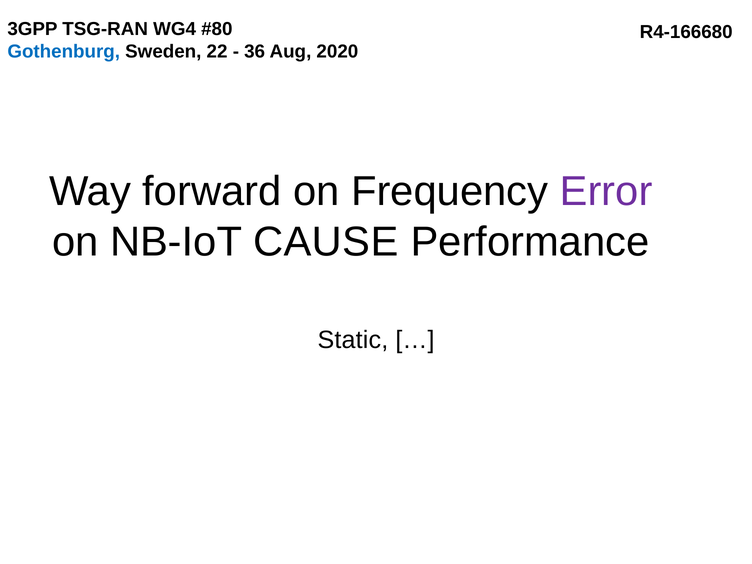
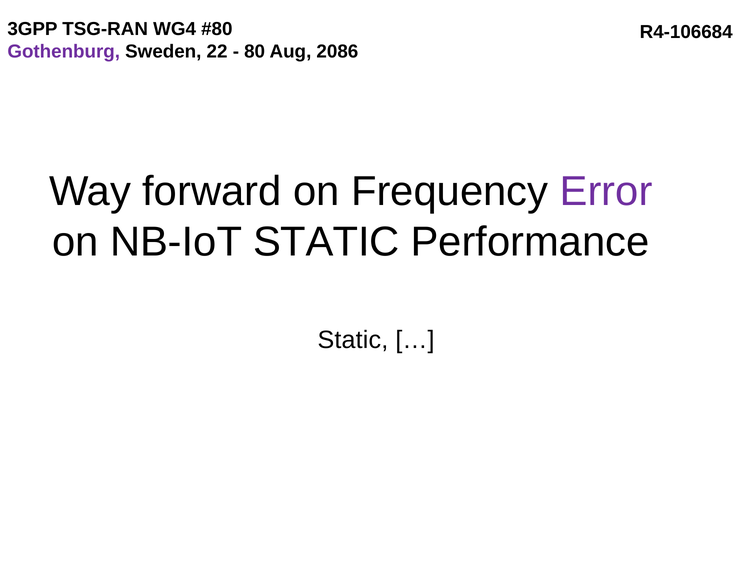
R4-166680: R4-166680 -> R4-106684
Gothenburg colour: blue -> purple
36: 36 -> 80
2020: 2020 -> 2086
NB-IoT CAUSE: CAUSE -> STATIC
